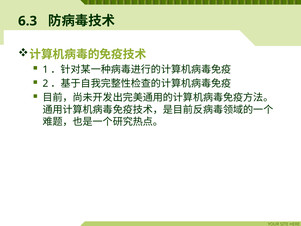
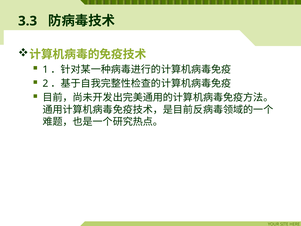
6.3: 6.3 -> 3.3
